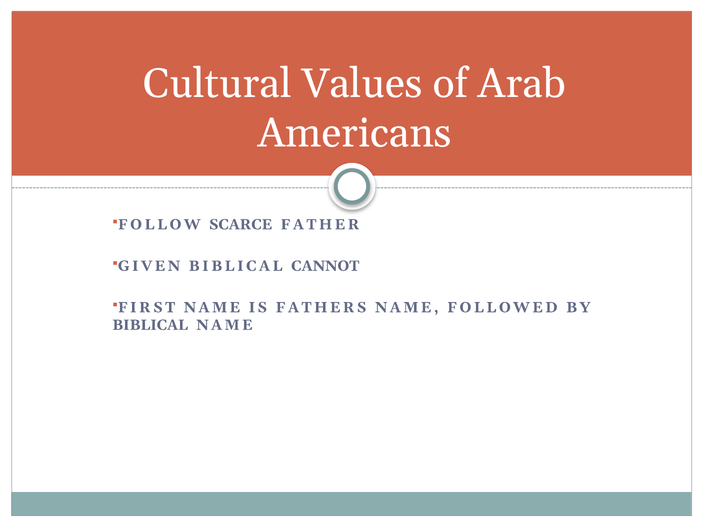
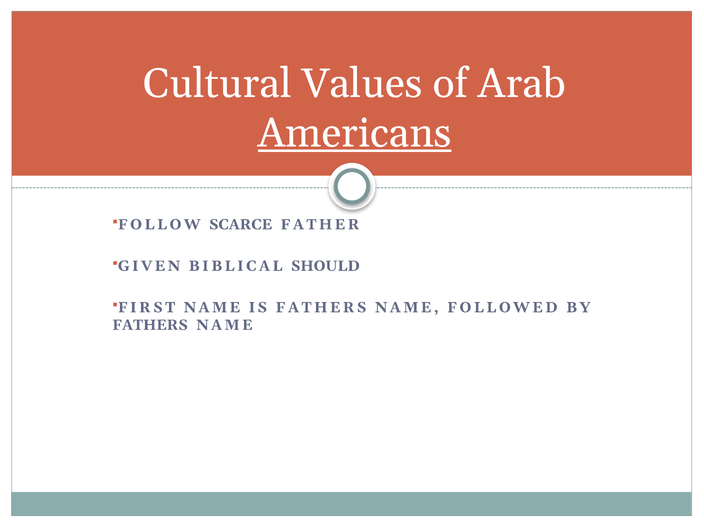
Americans underline: none -> present
CANNOT: CANNOT -> SHOULD
BIBLICAL at (150, 325): BIBLICAL -> FATHERS
